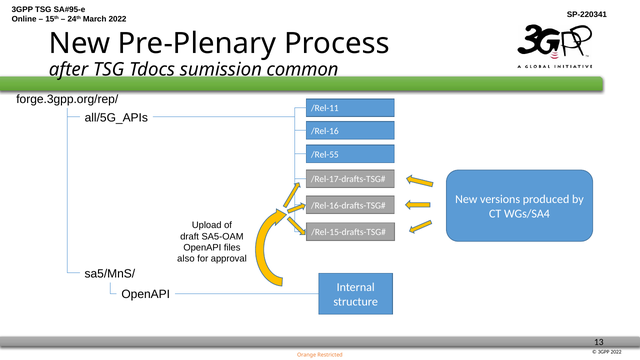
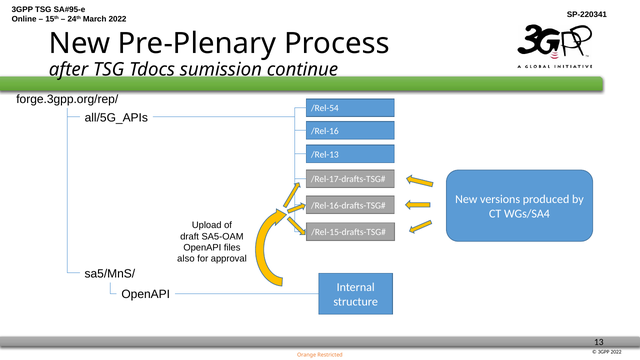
common: common -> continue
/Rel-11: /Rel-11 -> /Rel-54
/Rel-55: /Rel-55 -> /Rel-13
